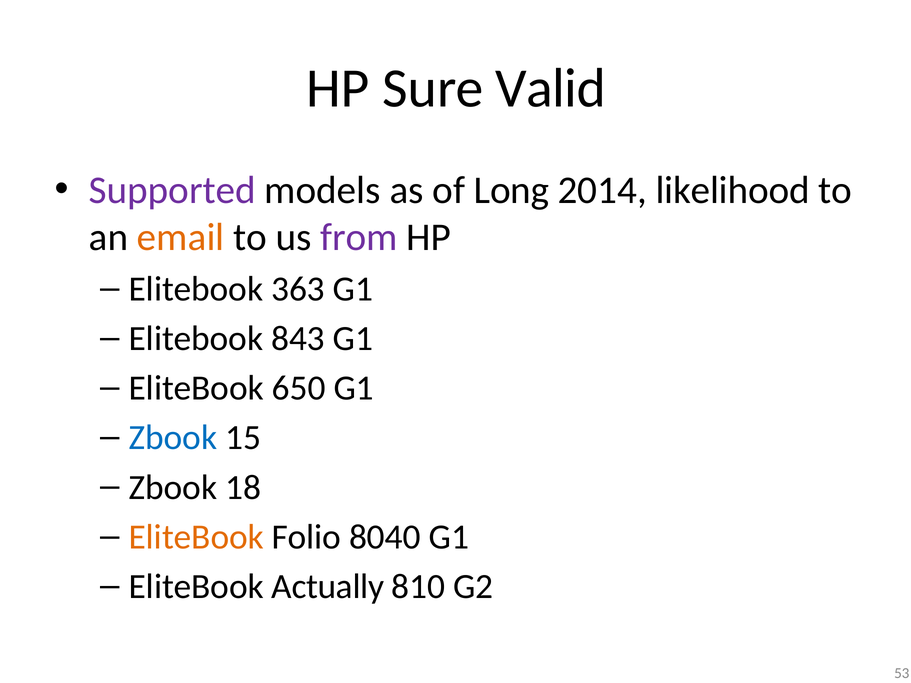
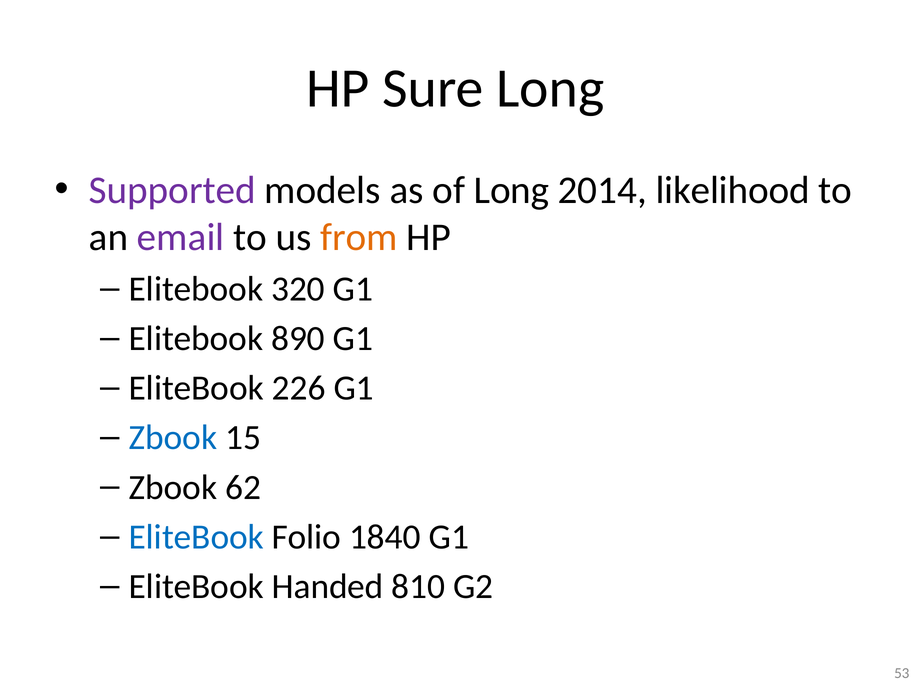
Sure Valid: Valid -> Long
email colour: orange -> purple
from colour: purple -> orange
363: 363 -> 320
843: 843 -> 890
650: 650 -> 226
18: 18 -> 62
EliteBook at (196, 537) colour: orange -> blue
8040: 8040 -> 1840
Actually: Actually -> Handed
